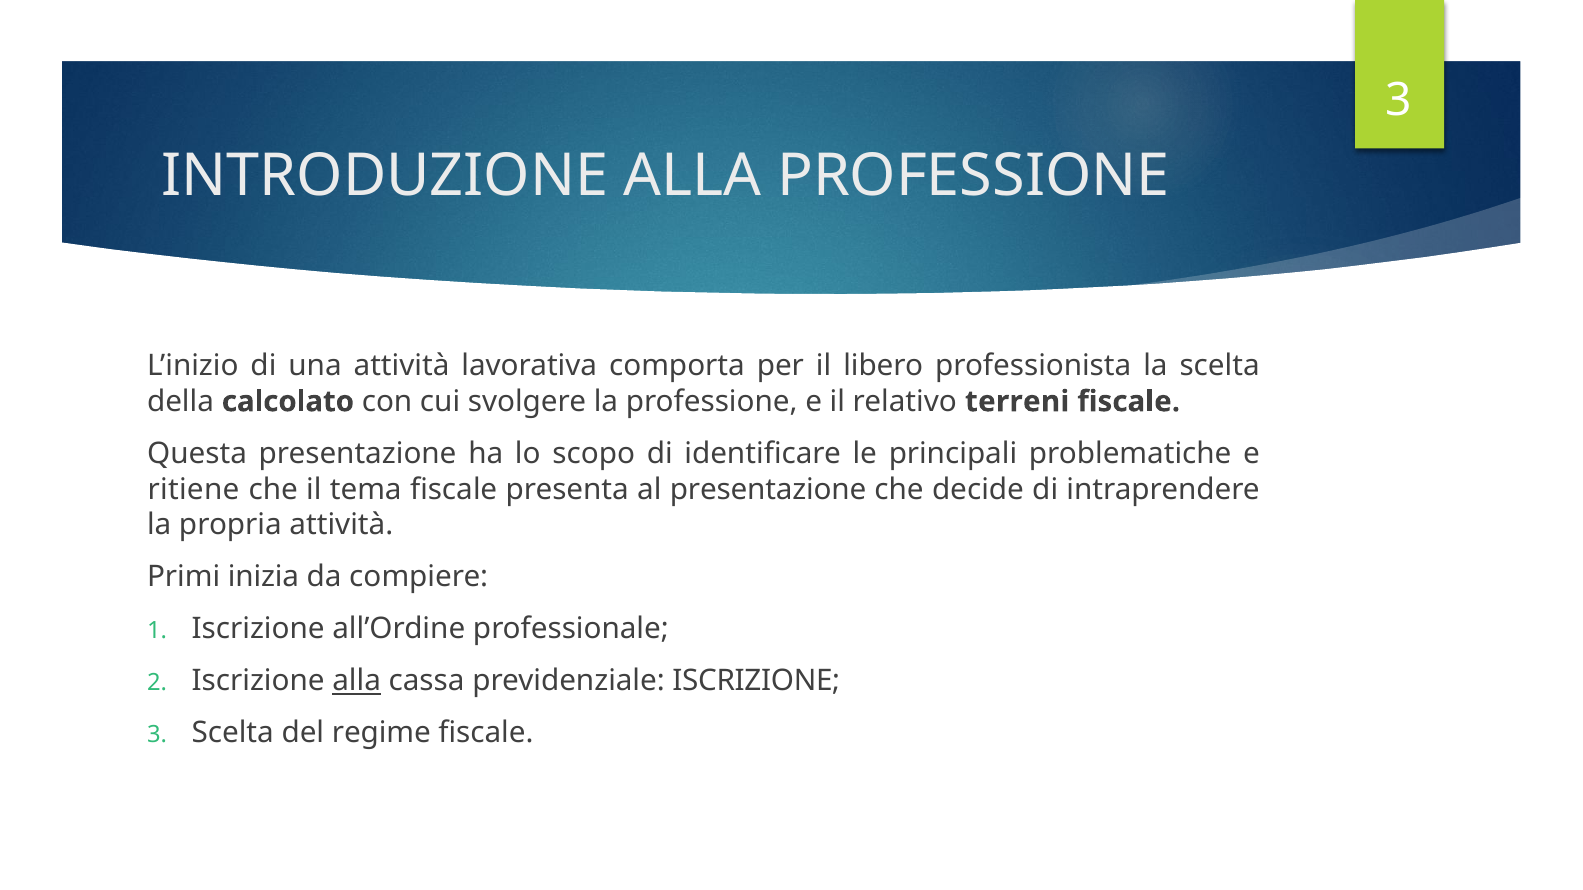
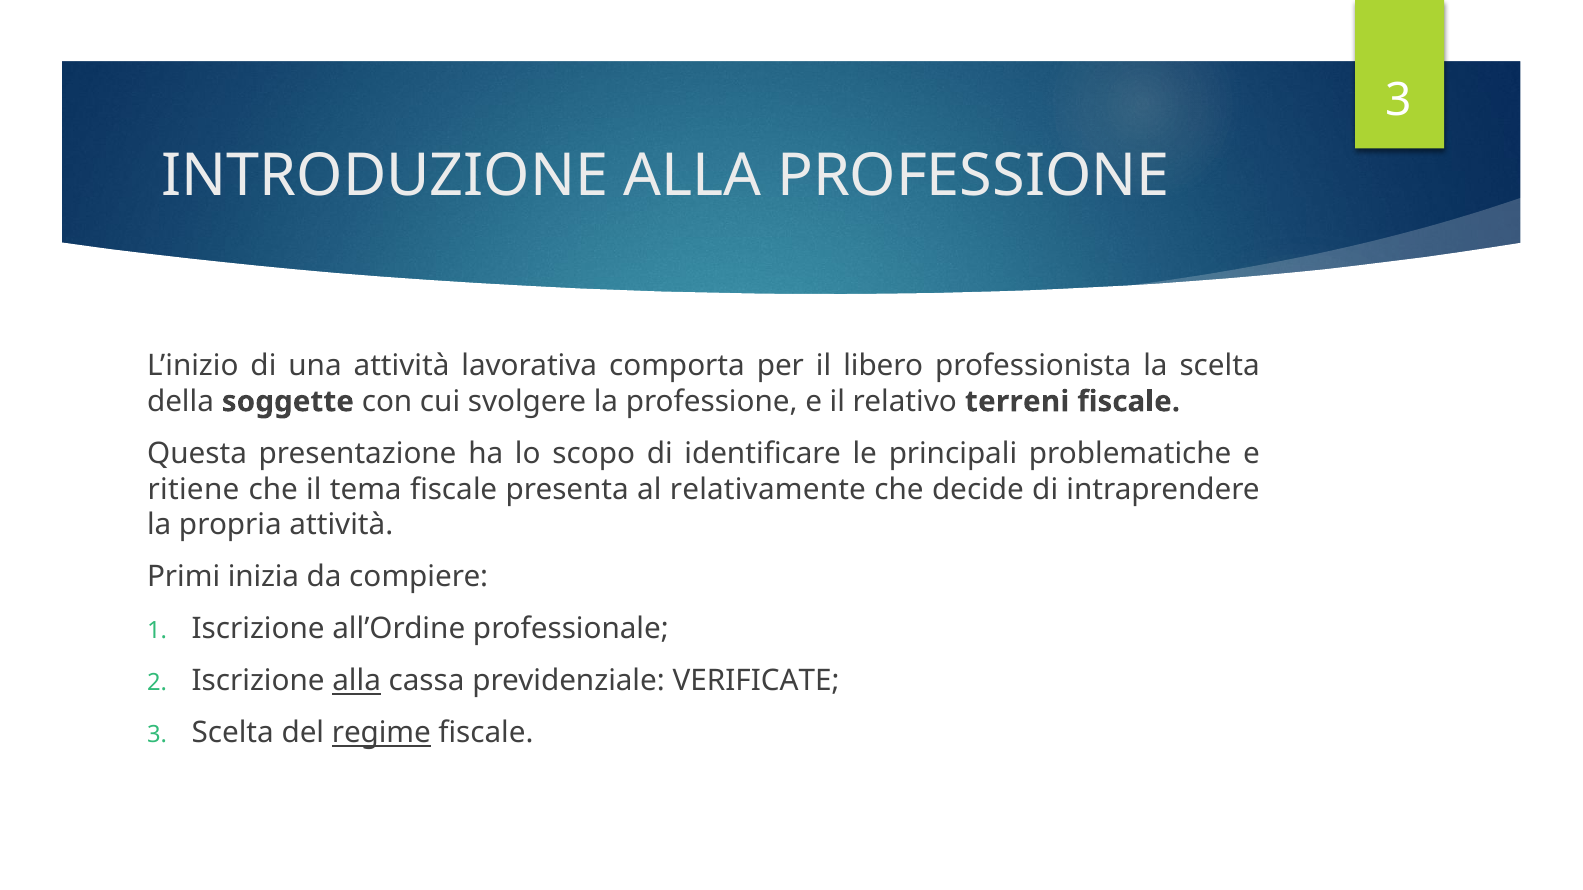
calcolato: calcolato -> soggette
al presentazione: presentazione -> relativamente
previdenziale ISCRIZIONE: ISCRIZIONE -> VERIFICATE
regime underline: none -> present
